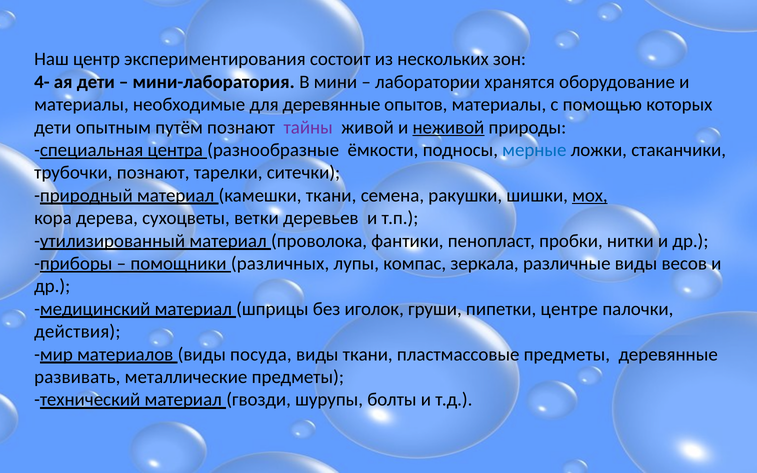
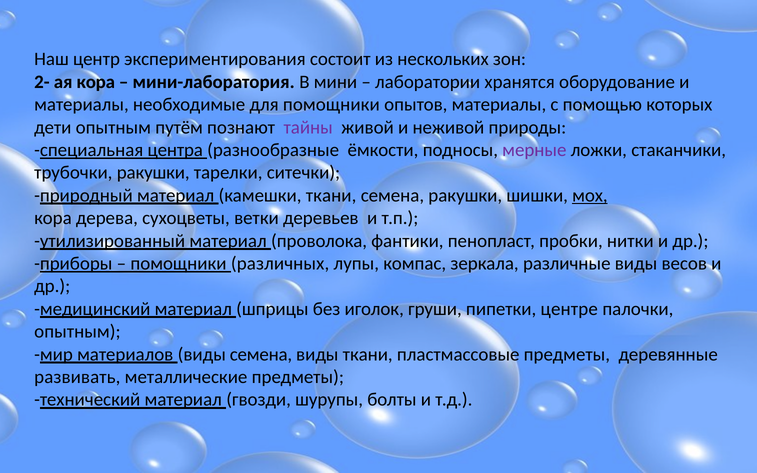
4-: 4- -> 2-
ая дети: дети -> кора
для деревянные: деревянные -> помощники
неживой underline: present -> none
мерные colour: blue -> purple
трубочки познают: познают -> ракушки
действия at (77, 332): действия -> опытным
виды посуда: посуда -> семена
